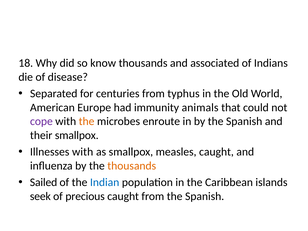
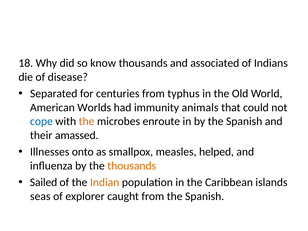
Europe: Europe -> Worlds
cope colour: purple -> blue
their smallpox: smallpox -> amassed
Illnesses with: with -> onto
measles caught: caught -> helped
Indian colour: blue -> orange
seek: seek -> seas
precious: precious -> explorer
